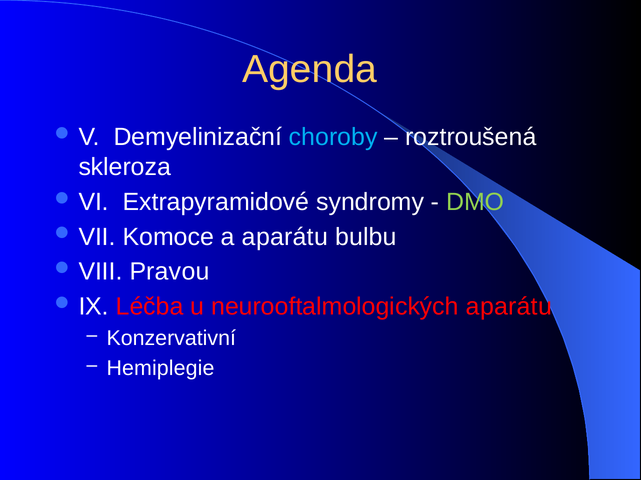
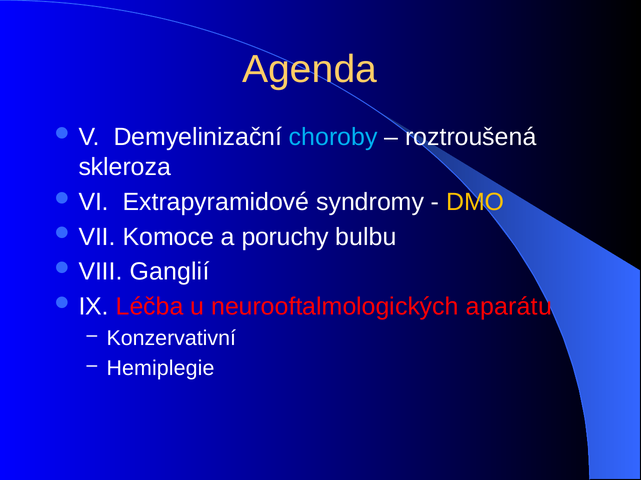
DMO colour: light green -> yellow
a aparátu: aparátu -> poruchy
Pravou: Pravou -> Ganglií
